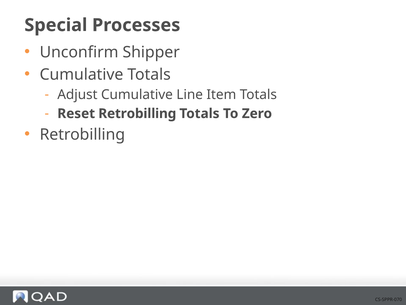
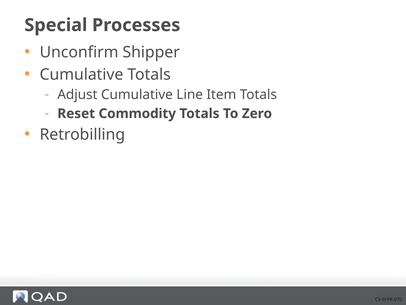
Reset Retrobilling: Retrobilling -> Commodity
